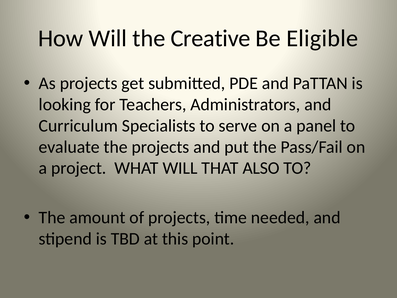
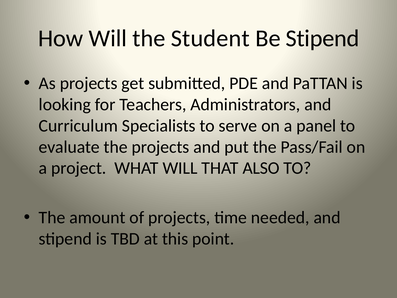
Creative: Creative -> Student
Be Eligible: Eligible -> Stipend
